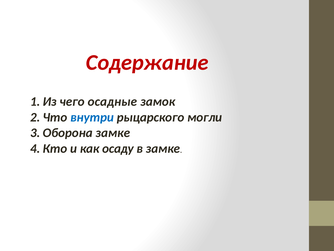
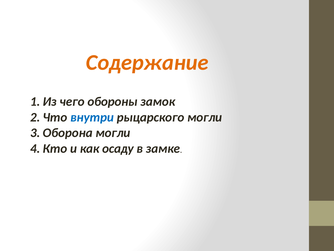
Содержание colour: red -> orange
осадные: осадные -> обороны
замке at (113, 133): замке -> могли
